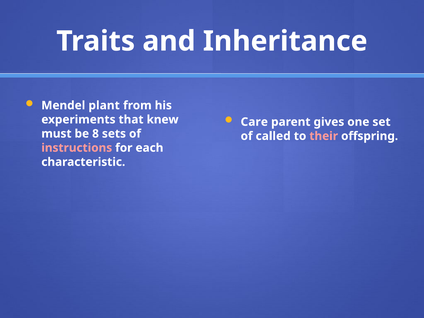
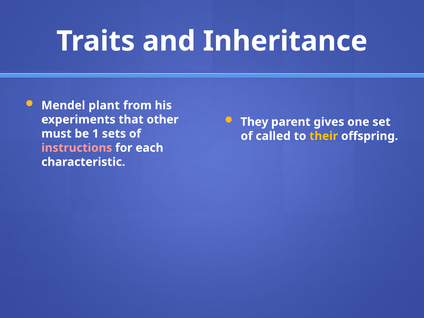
Care: Care -> They
knew: knew -> other
8: 8 -> 1
their colour: pink -> yellow
